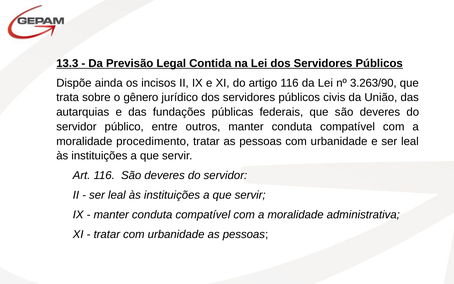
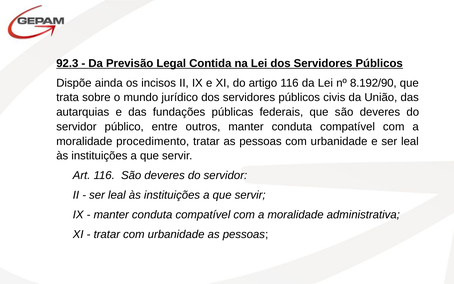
13.3: 13.3 -> 92.3
3.263/90: 3.263/90 -> 8.192/90
gênero: gênero -> mundo
